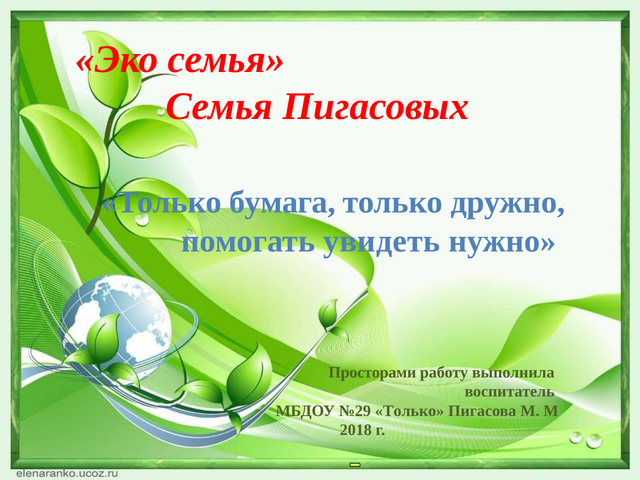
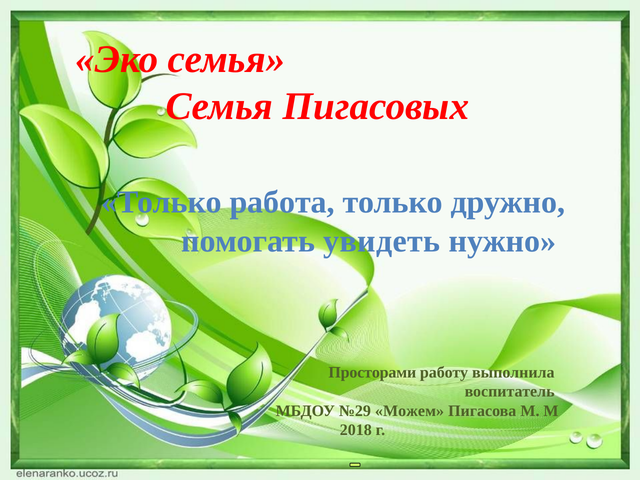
бумага: бумага -> работа
№29 Только: Только -> Можем
